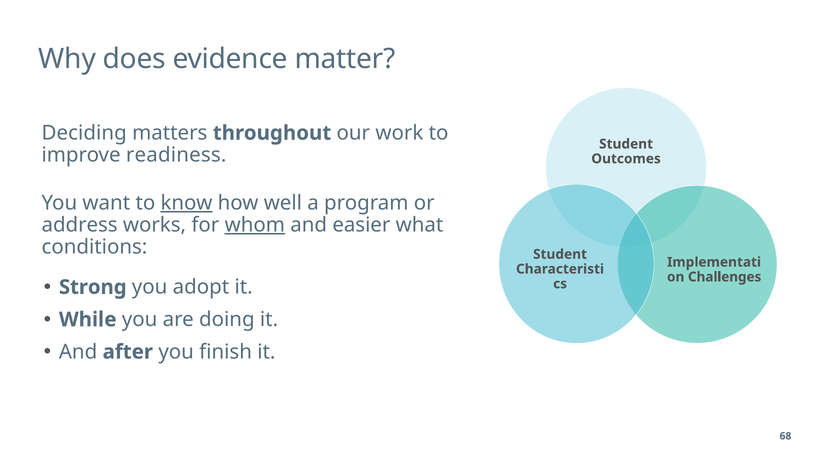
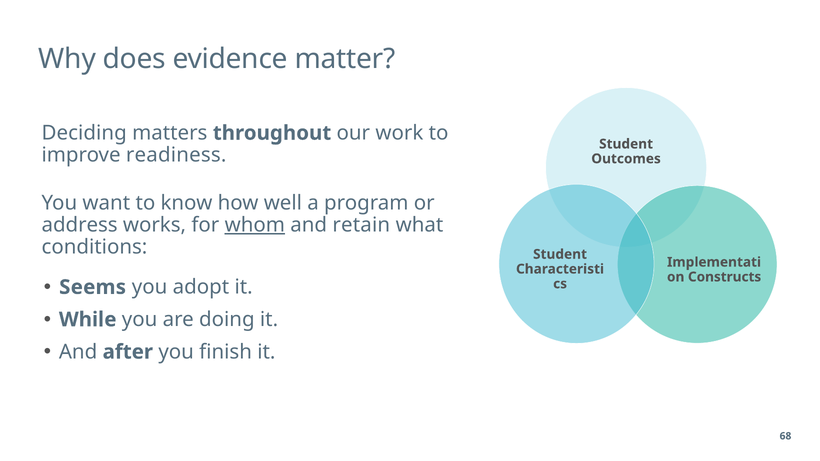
know underline: present -> none
easier: easier -> retain
Challenges: Challenges -> Constructs
Strong: Strong -> Seems
